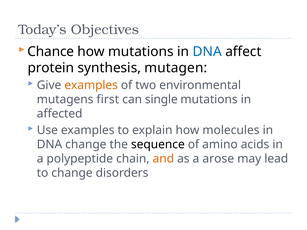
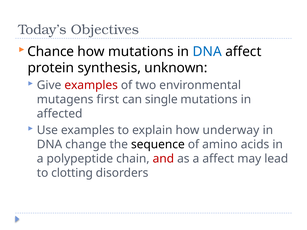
mutagen: mutagen -> unknown
examples at (91, 85) colour: orange -> red
molecules: molecules -> underway
and colour: orange -> red
a arose: arose -> affect
to change: change -> clotting
